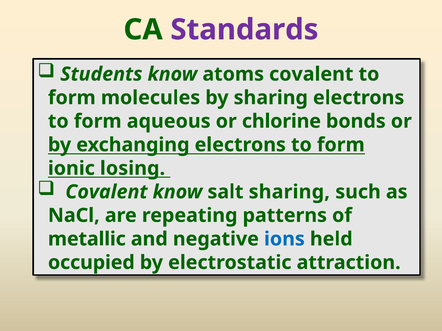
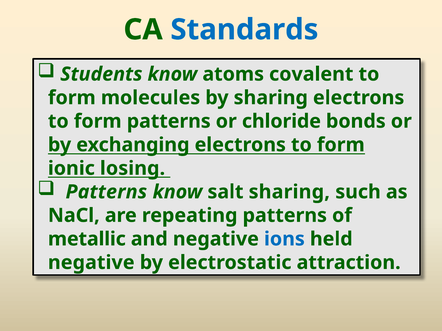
Standards colour: purple -> blue
form aqueous: aqueous -> patterns
chlorine: chlorine -> chloride
Covalent at (106, 192): Covalent -> Patterns
occupied at (91, 263): occupied -> negative
